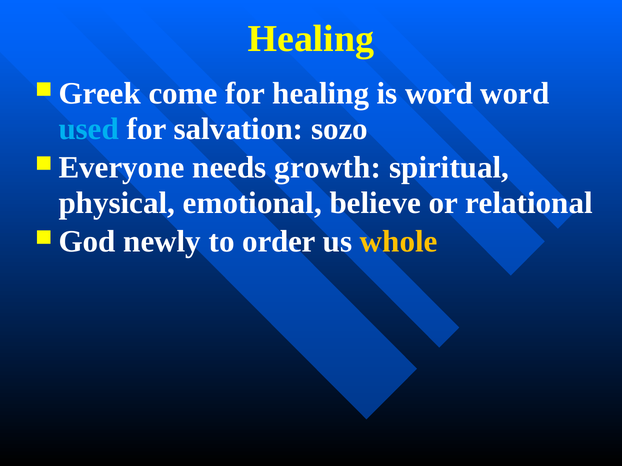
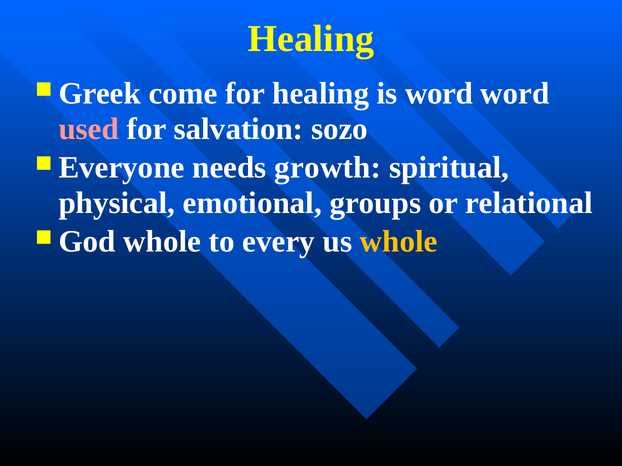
used colour: light blue -> pink
believe: believe -> groups
God newly: newly -> whole
order: order -> every
